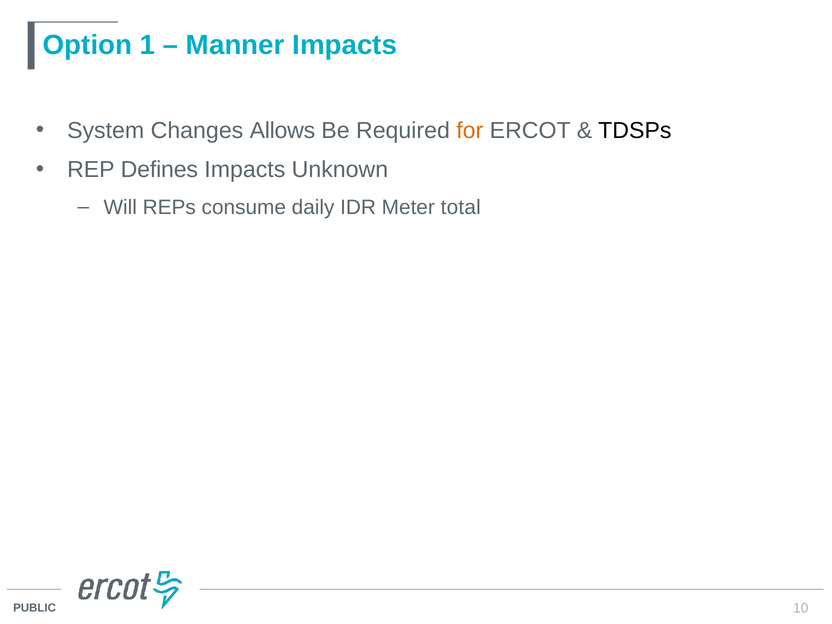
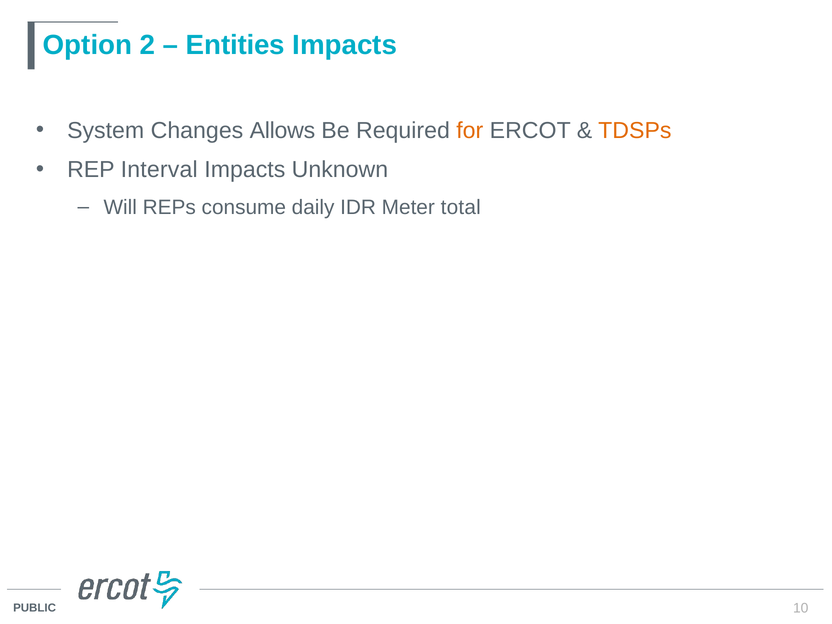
1: 1 -> 2
Manner: Manner -> Entities
TDSPs colour: black -> orange
Defines: Defines -> Interval
